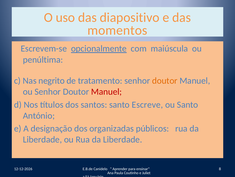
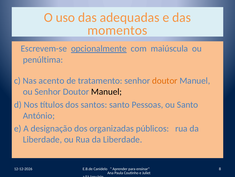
diapositivo: diapositivo -> adequadas
negrito: negrito -> acento
Manuel at (107, 91) colour: red -> black
Escreve: Escreve -> Pessoas
